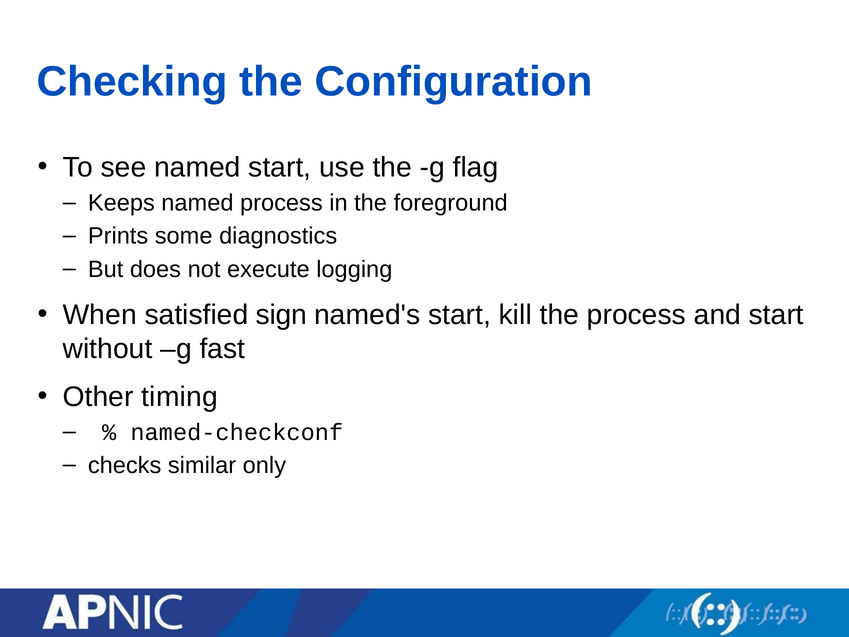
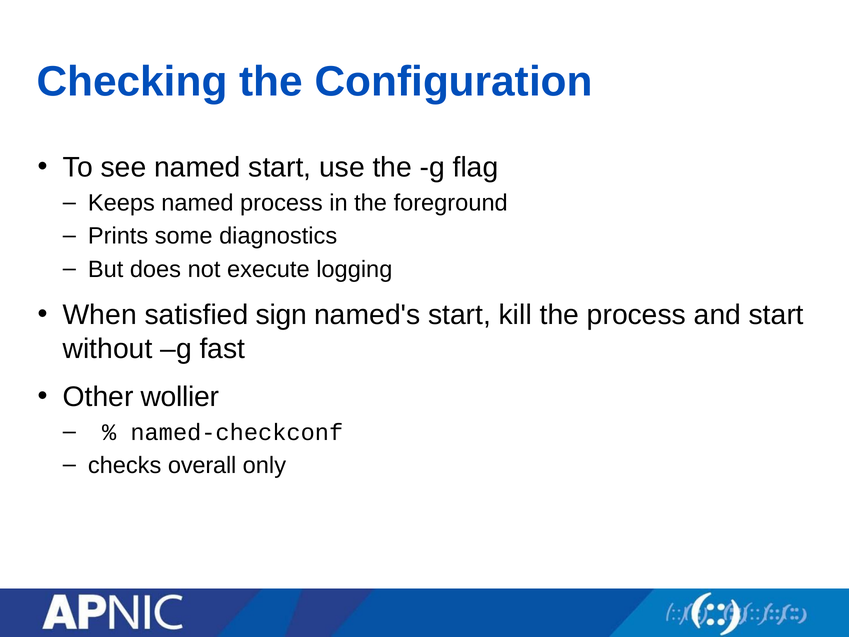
timing: timing -> wollier
similar: similar -> overall
